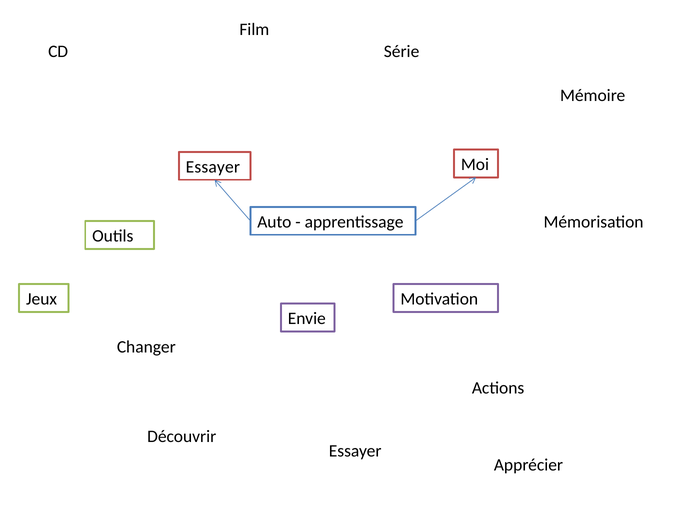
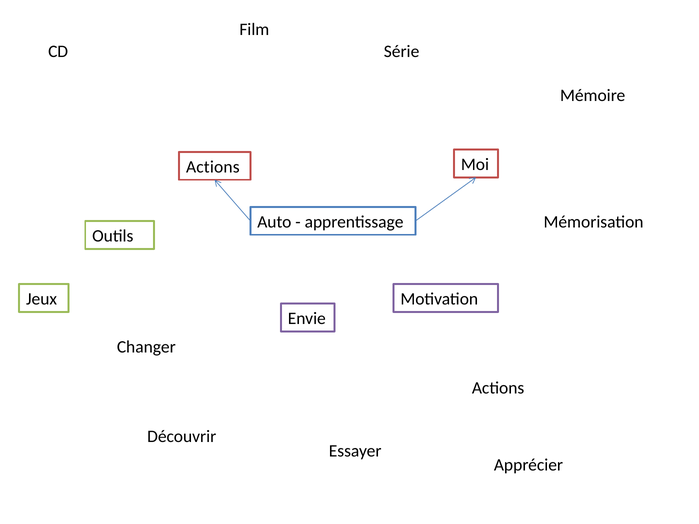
Essayer at (213, 167): Essayer -> Actions
